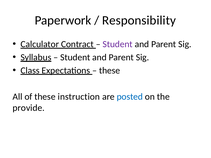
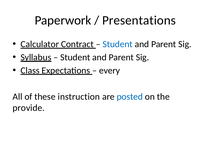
Responsibility: Responsibility -> Presentations
Student at (118, 44) colour: purple -> blue
these at (110, 71): these -> every
